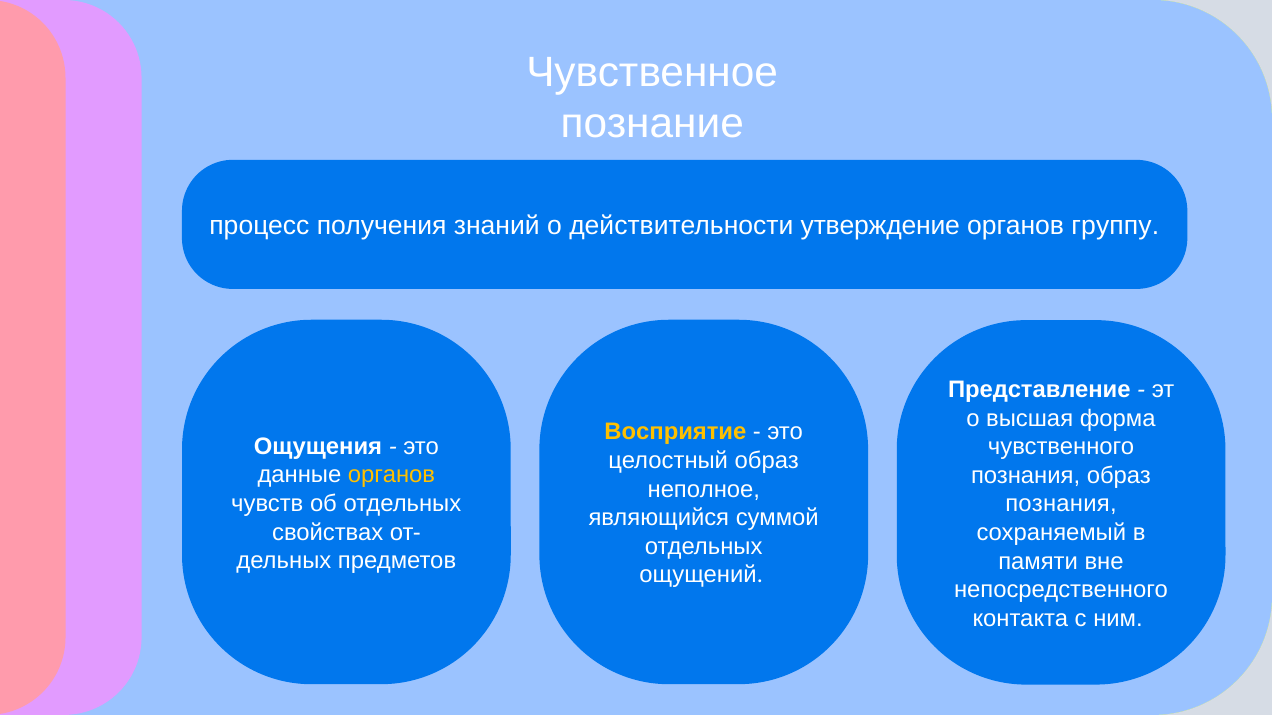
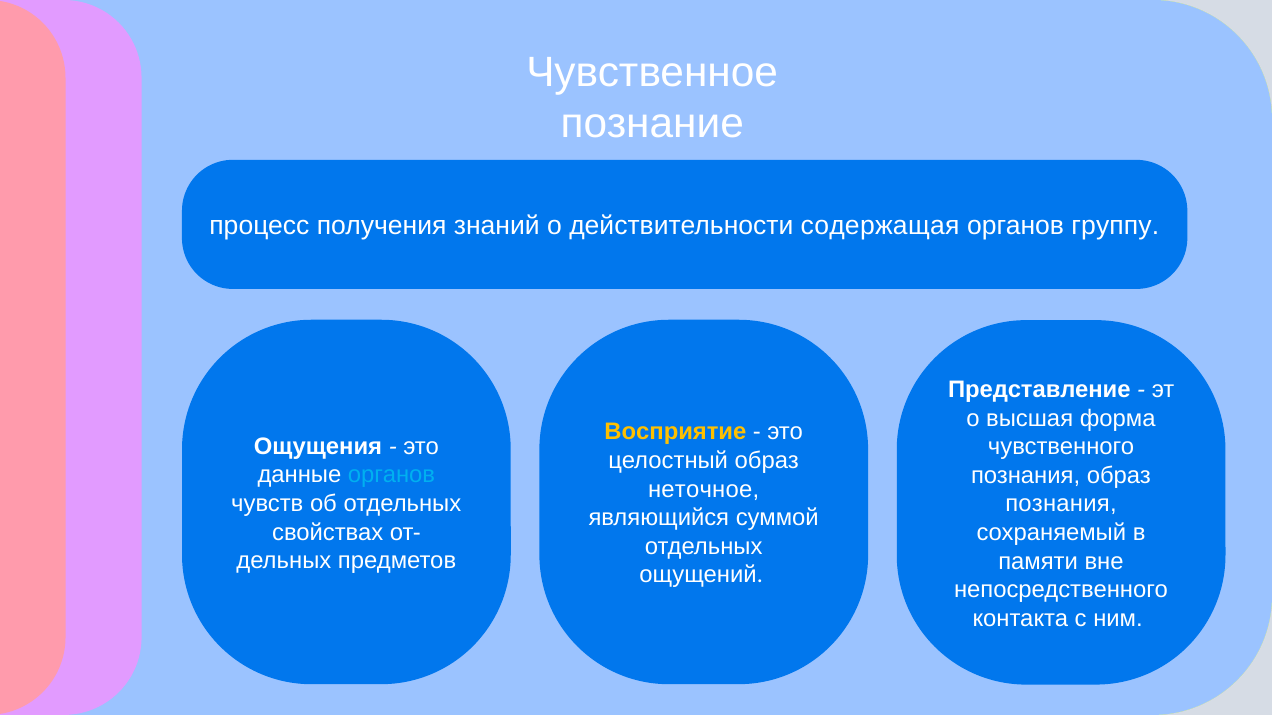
утверждение: утверждение -> содержащая
органов at (391, 475) colour: yellow -> light blue
неполное: неполное -> неточное
